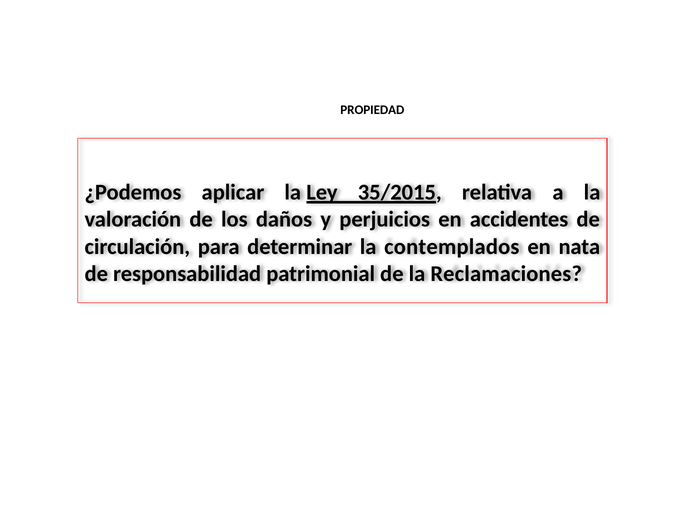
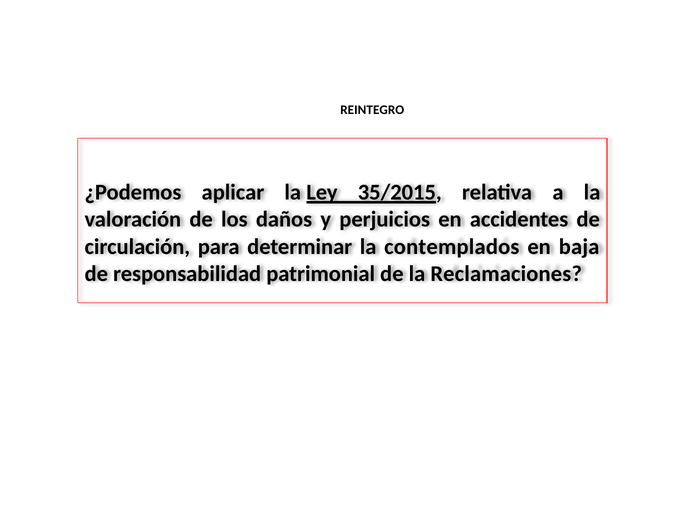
PROPIEDAD: PROPIEDAD -> REINTEGRO
nata: nata -> baja
